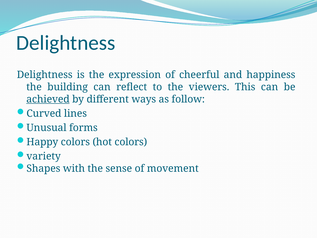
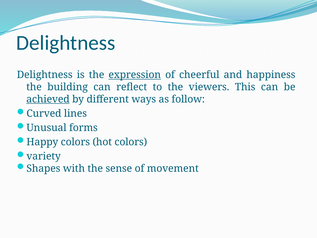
expression underline: none -> present
